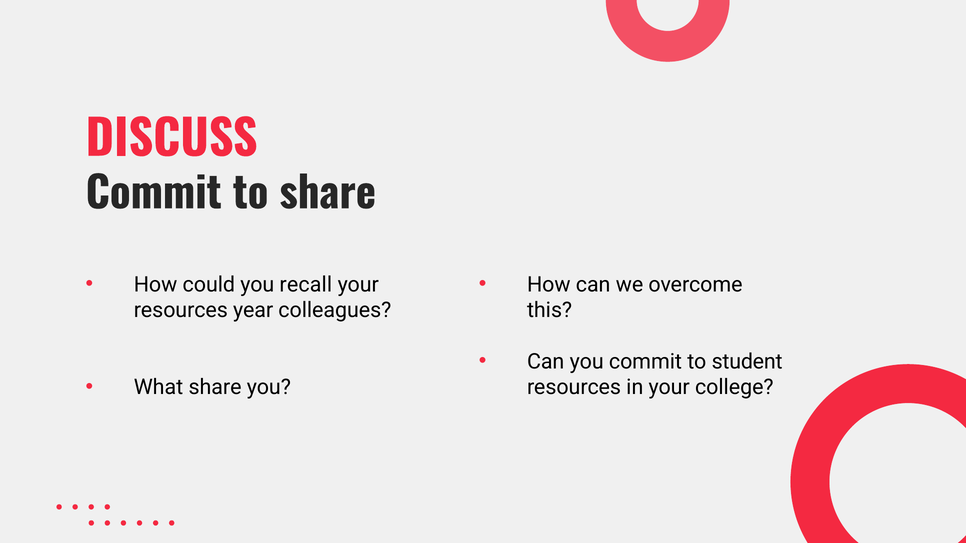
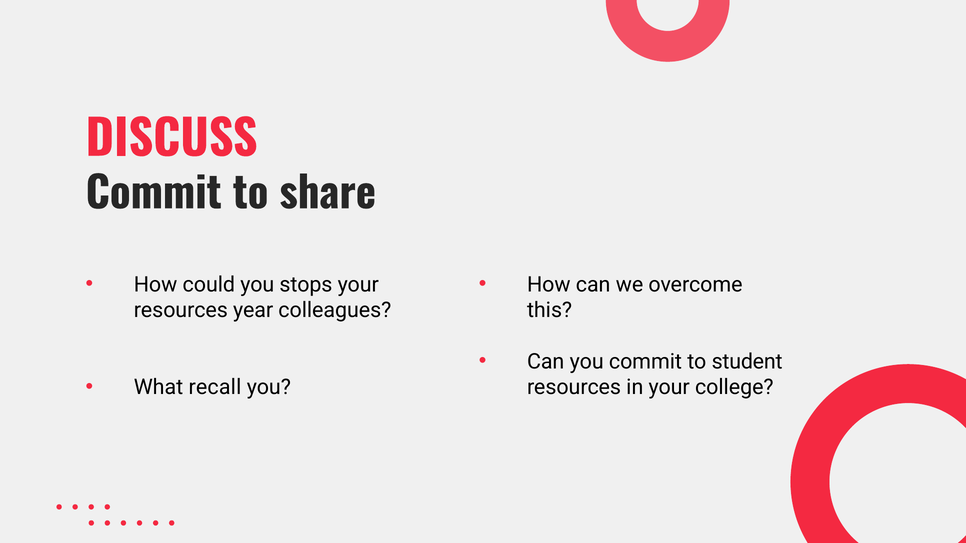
recall: recall -> stops
What share: share -> recall
